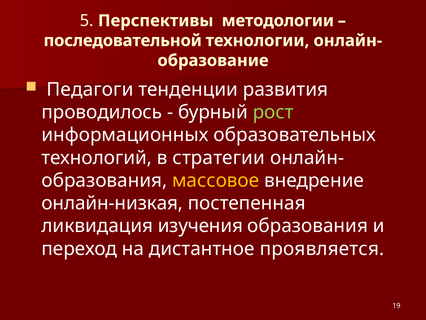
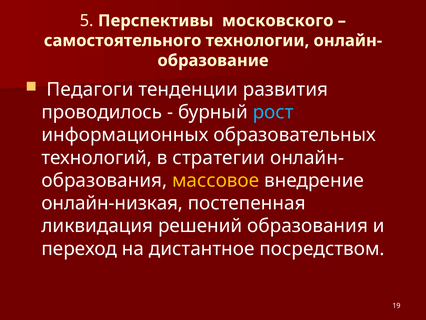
методологии: методологии -> московского
последовательной: последовательной -> самостоятельного
рост colour: light green -> light blue
изучения: изучения -> решений
проявляется: проявляется -> посредством
